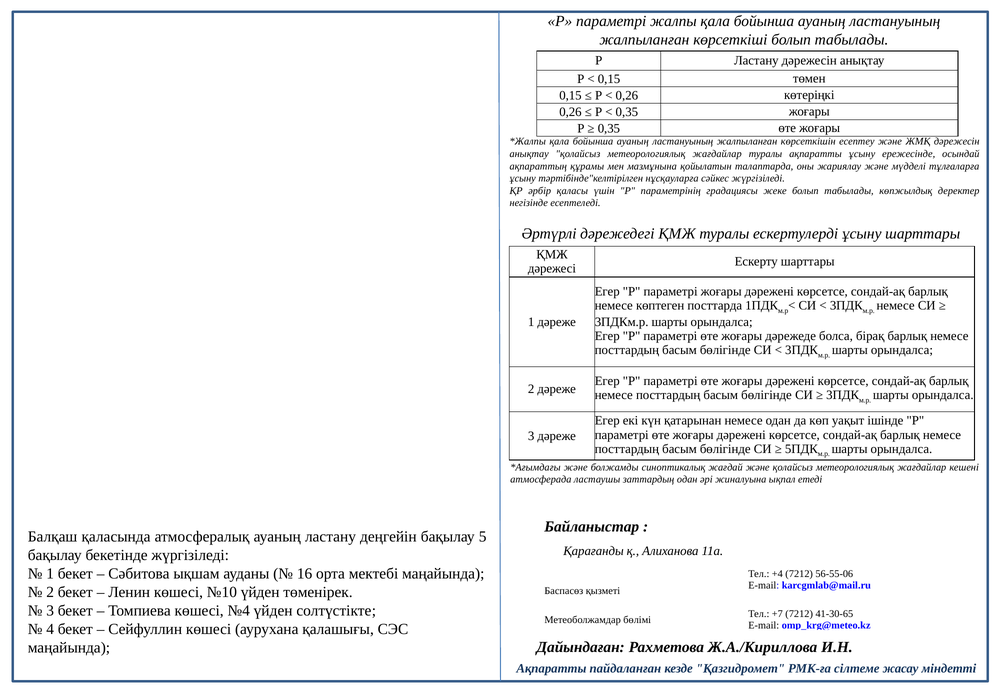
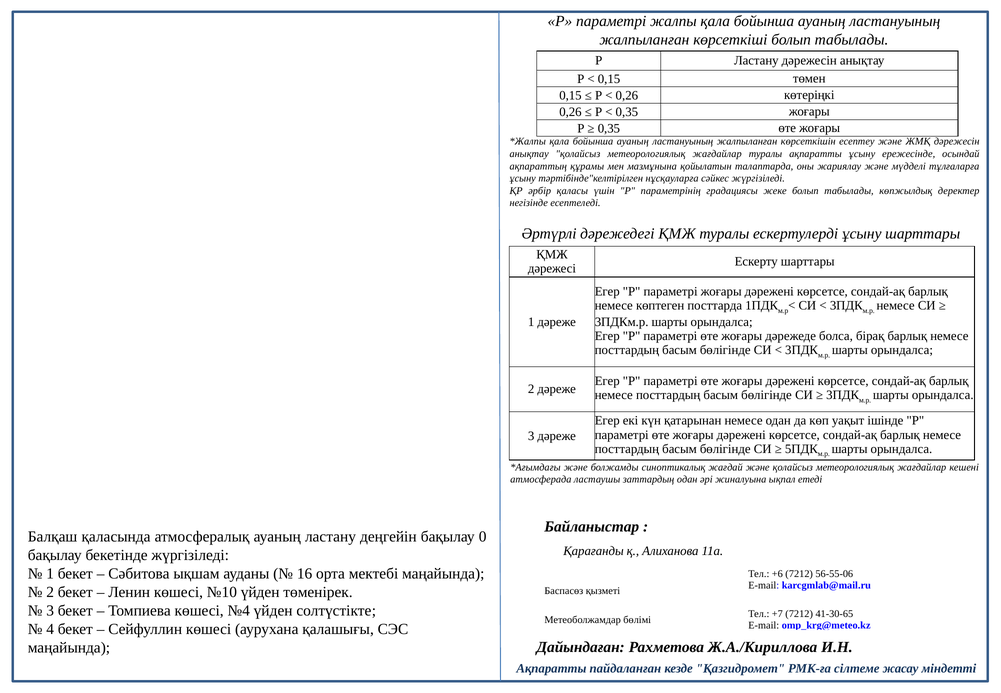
5: 5 -> 0
+4: +4 -> +6
